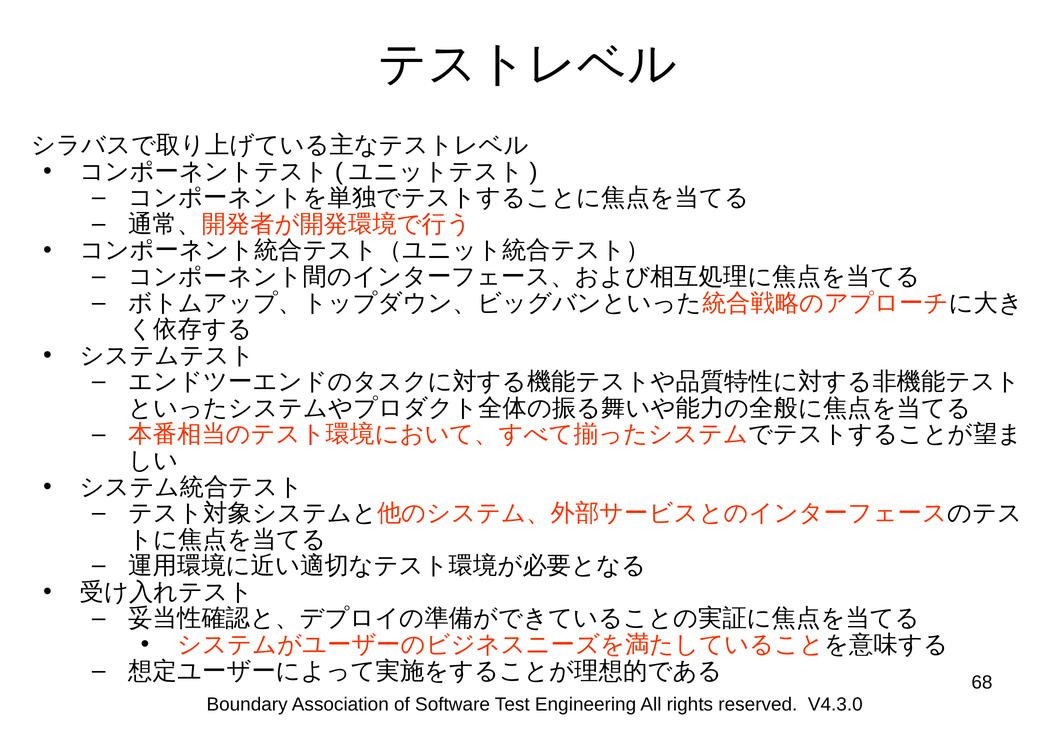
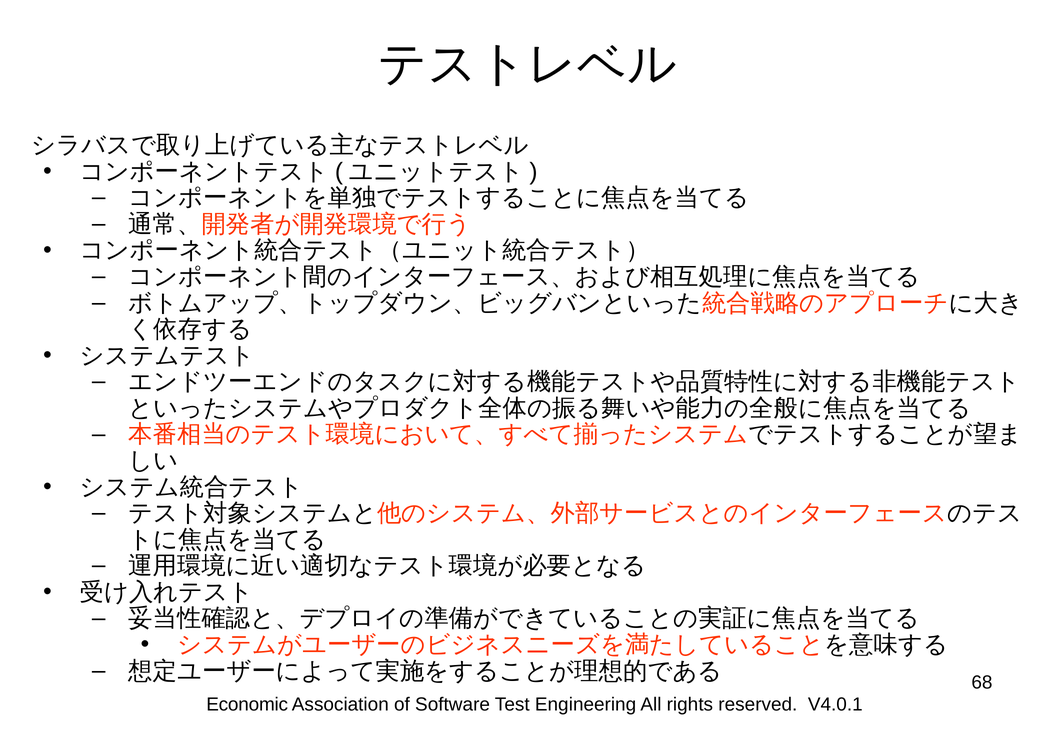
Boundary: Boundary -> Economic
V4.3.0: V4.3.0 -> V4.0.1
